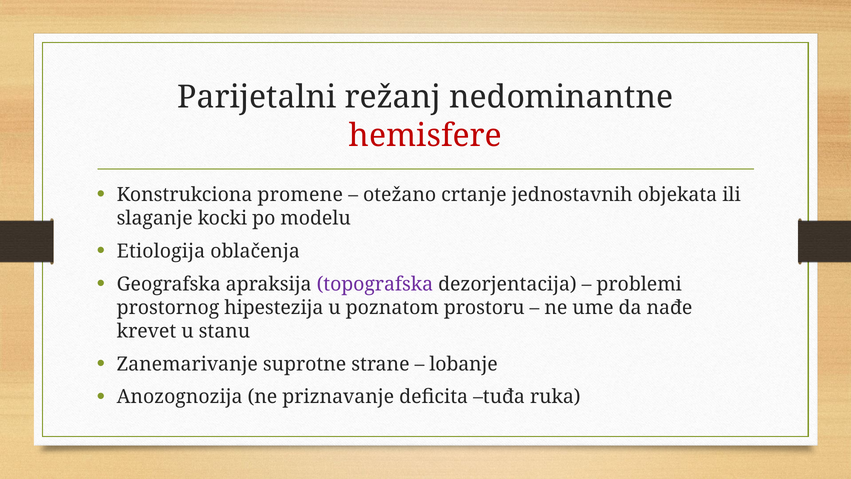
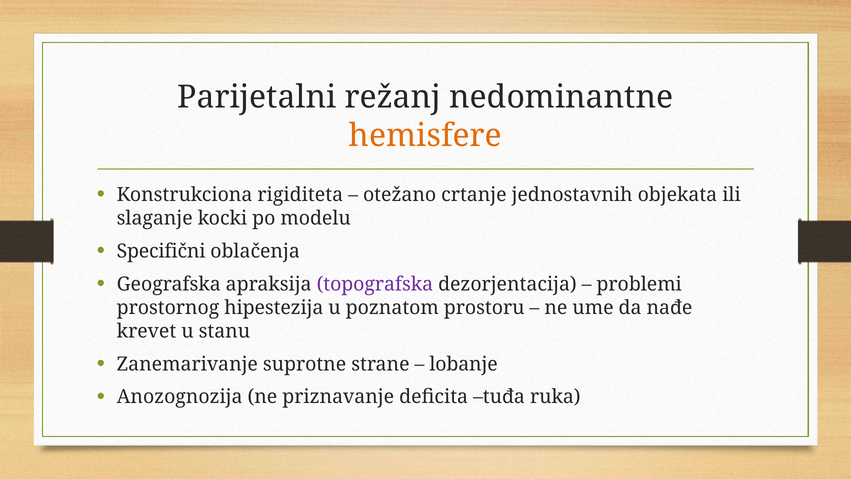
hemisfere colour: red -> orange
promene: promene -> rigiditeta
Etiologija: Etiologija -> Specifični
